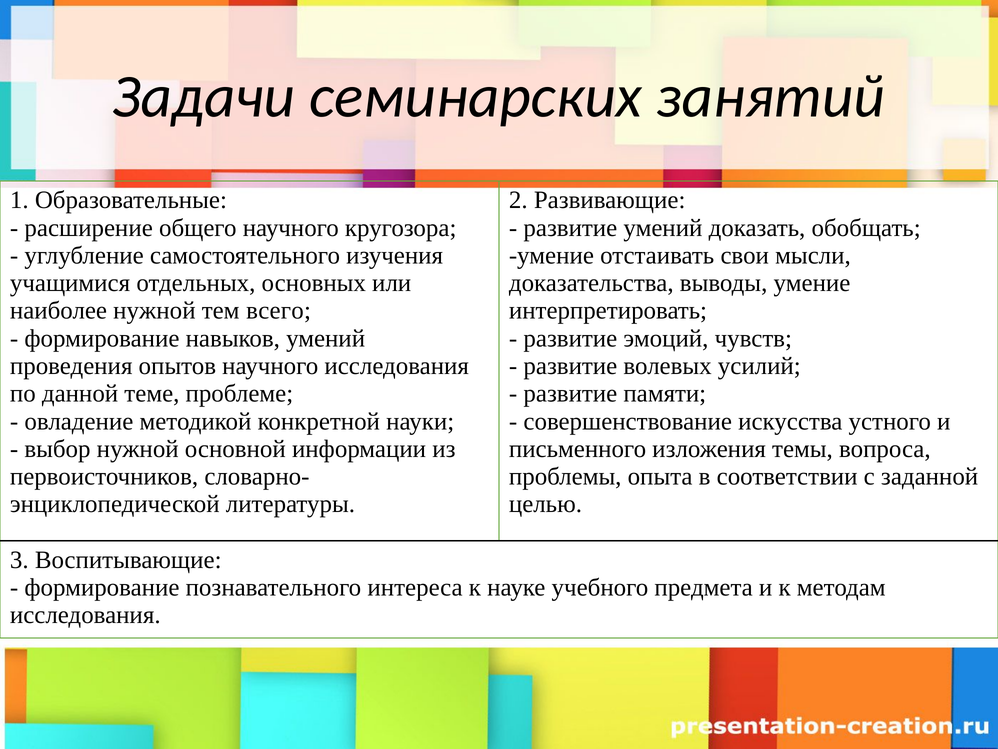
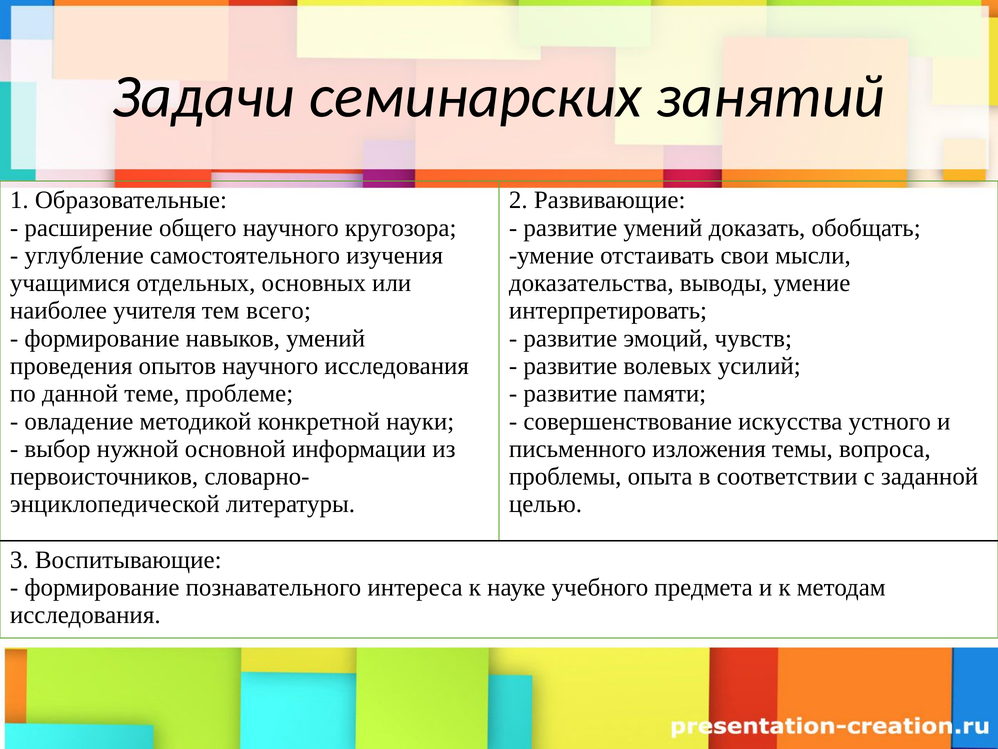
наиболее нужной: нужной -> учителя
